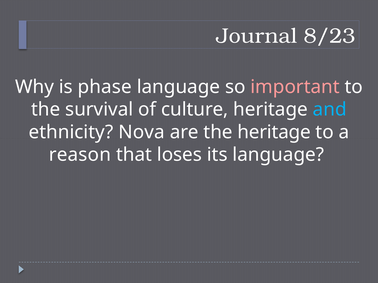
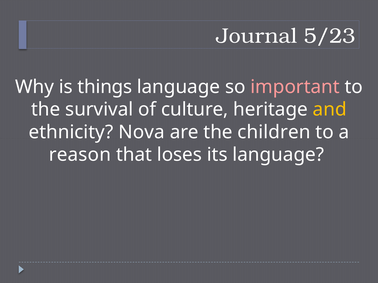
8/23: 8/23 -> 5/23
phase: phase -> things
and colour: light blue -> yellow
the heritage: heritage -> children
